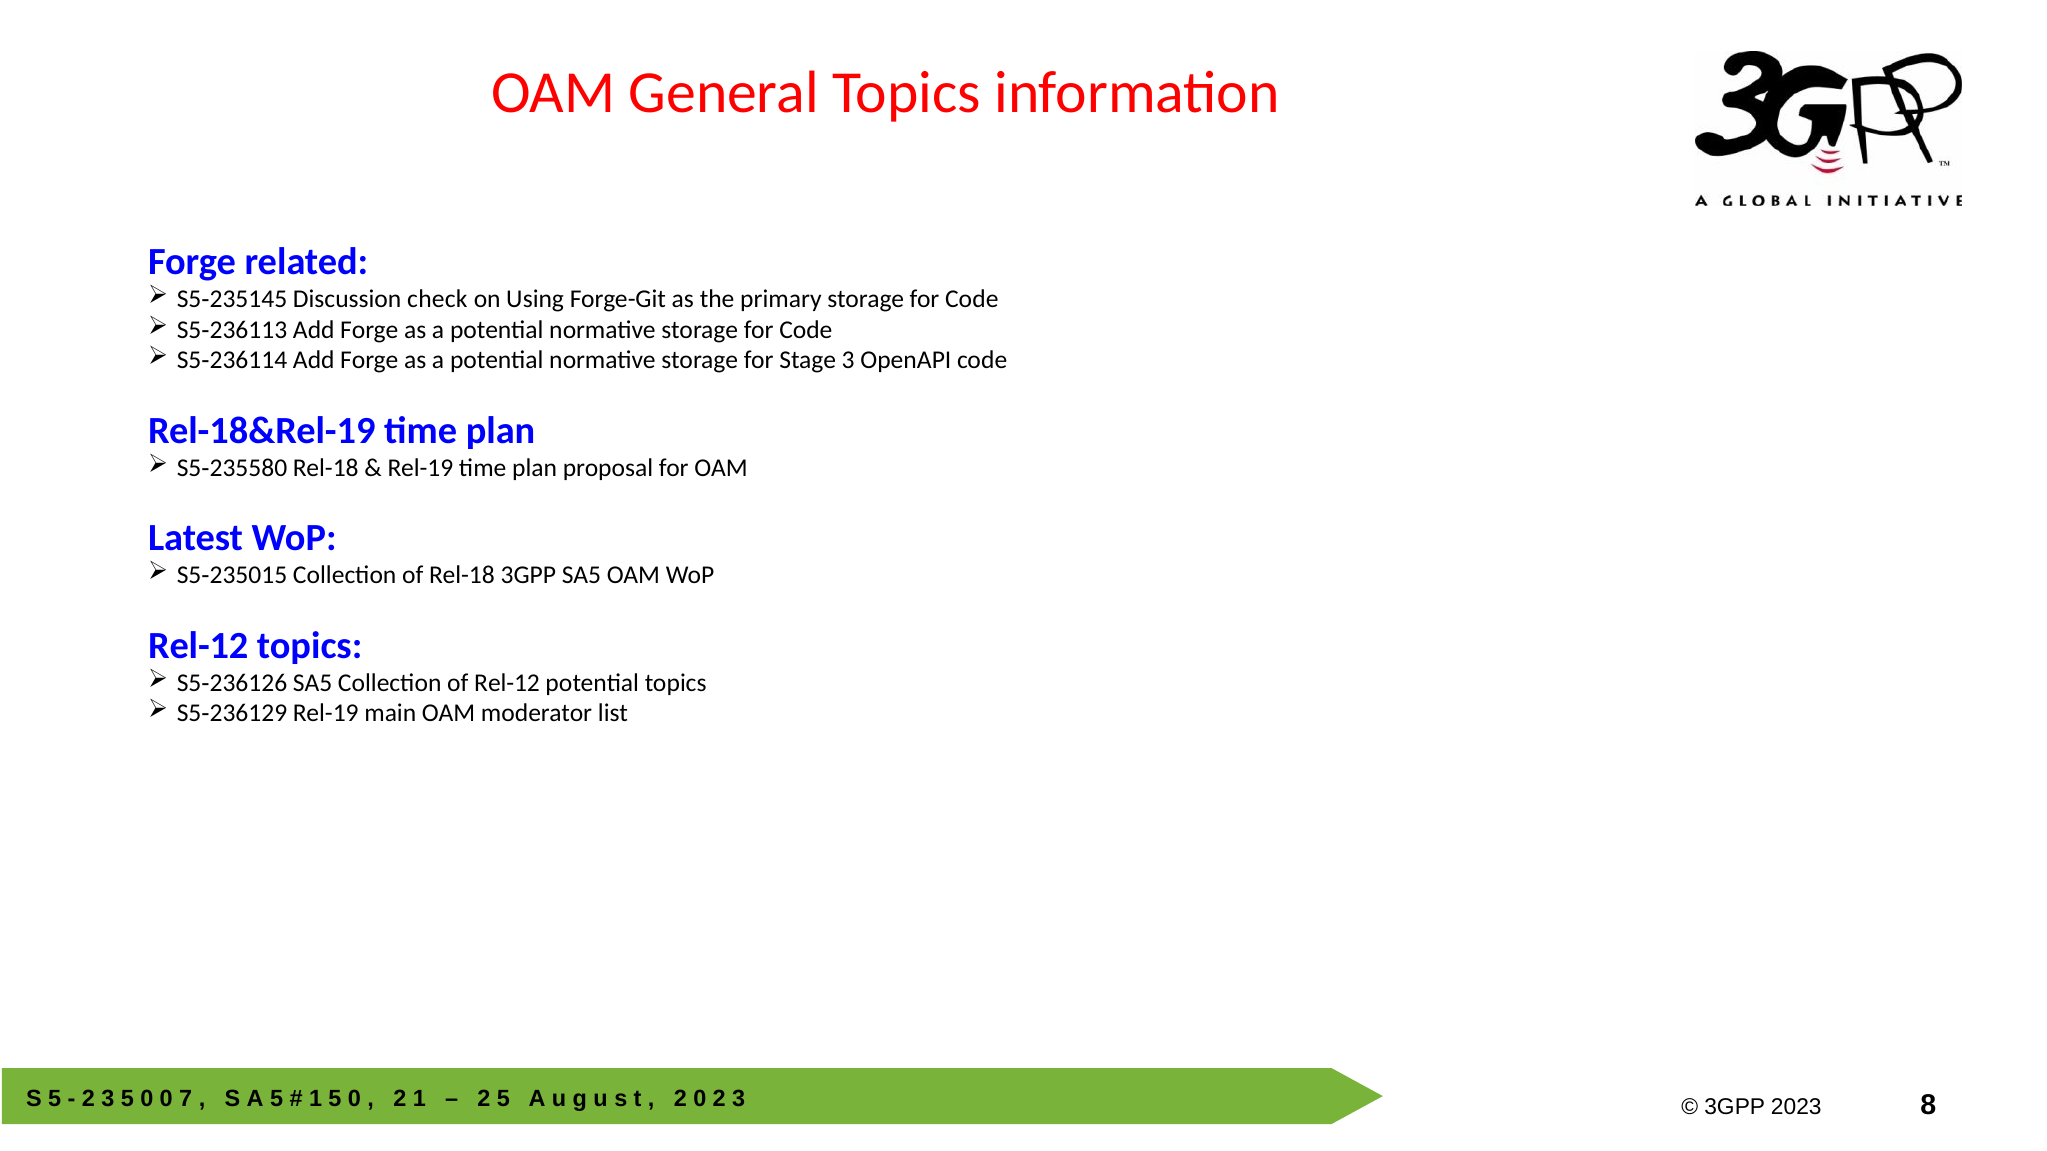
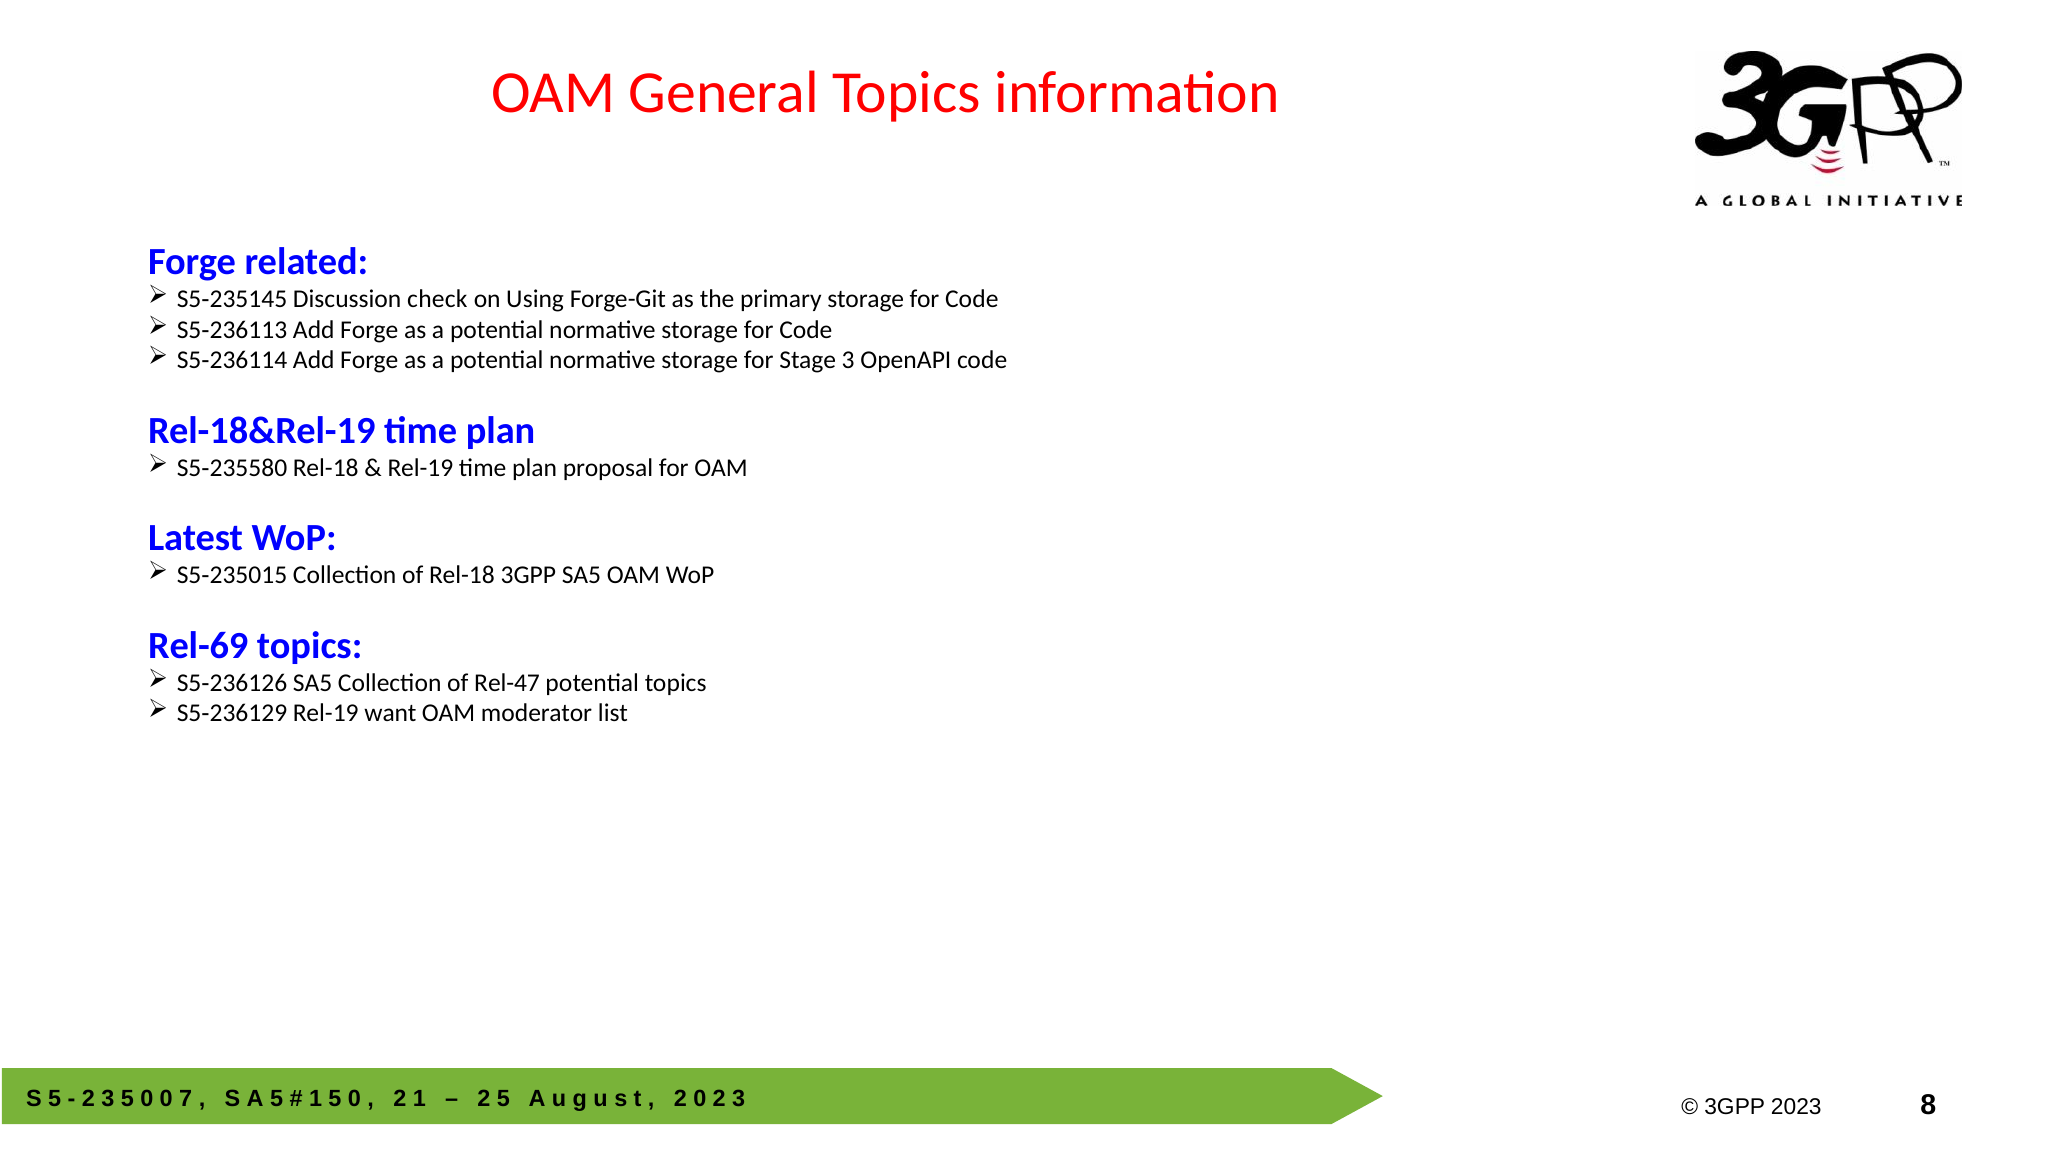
Rel-12 at (198, 646): Rel-12 -> Rel-69
of Rel-12: Rel-12 -> Rel-47
main: main -> want
